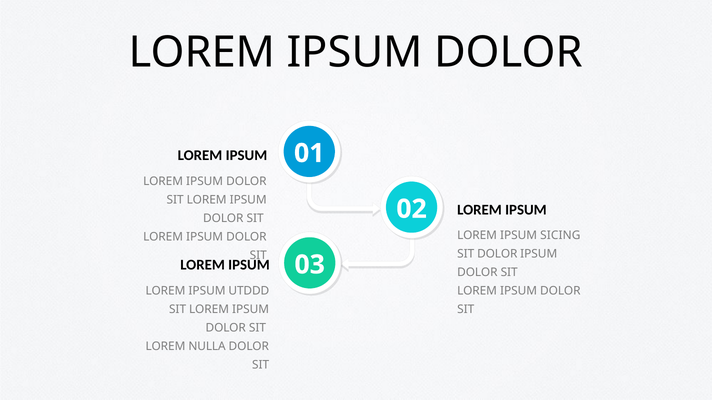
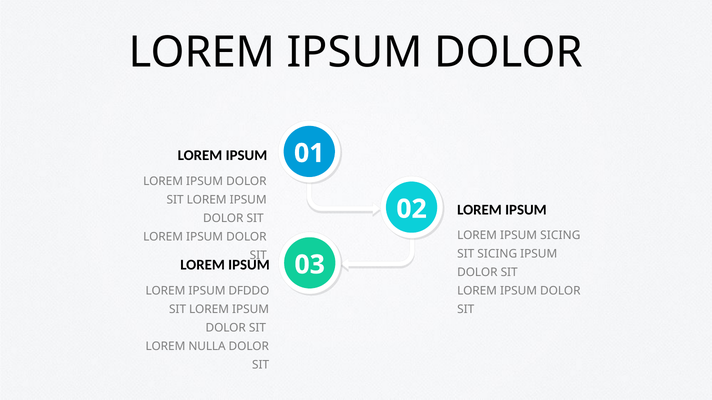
SIT DOLOR: DOLOR -> SICING
UTDDD: UTDDD -> DFDDO
